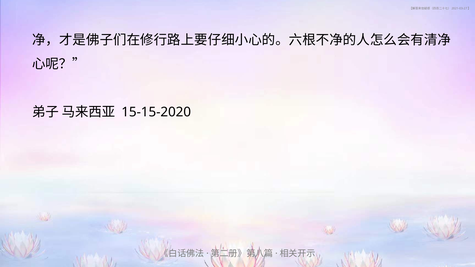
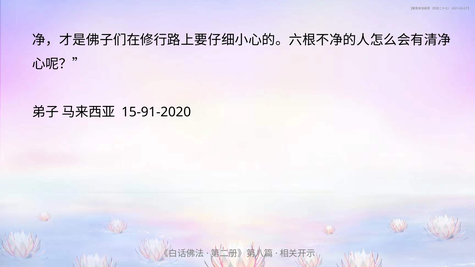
15-15-2020: 15-15-2020 -> 15-91-2020
